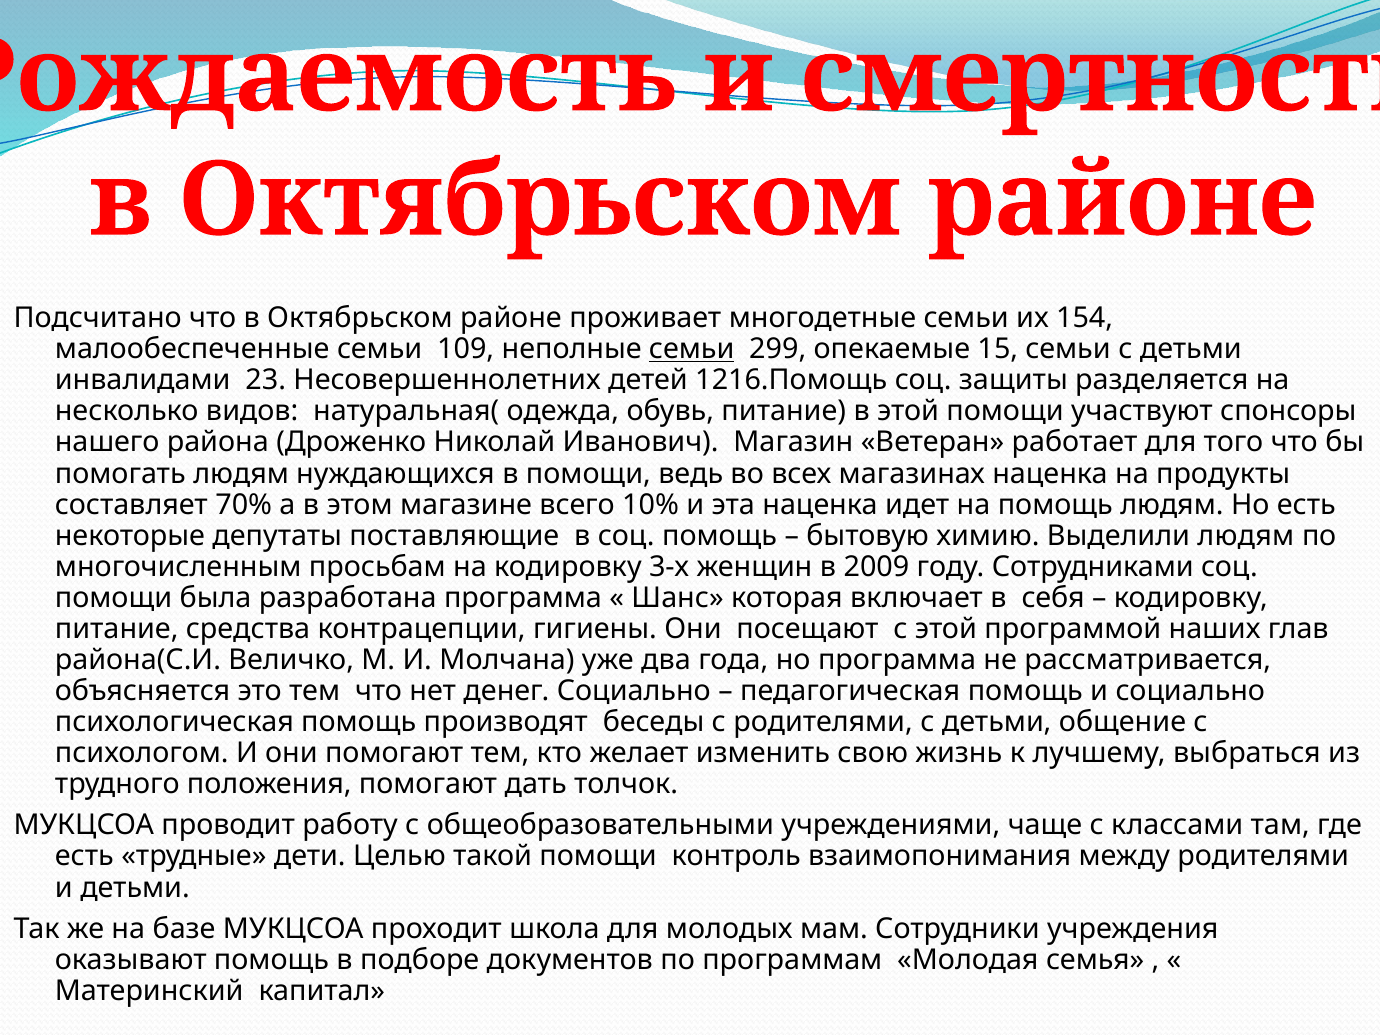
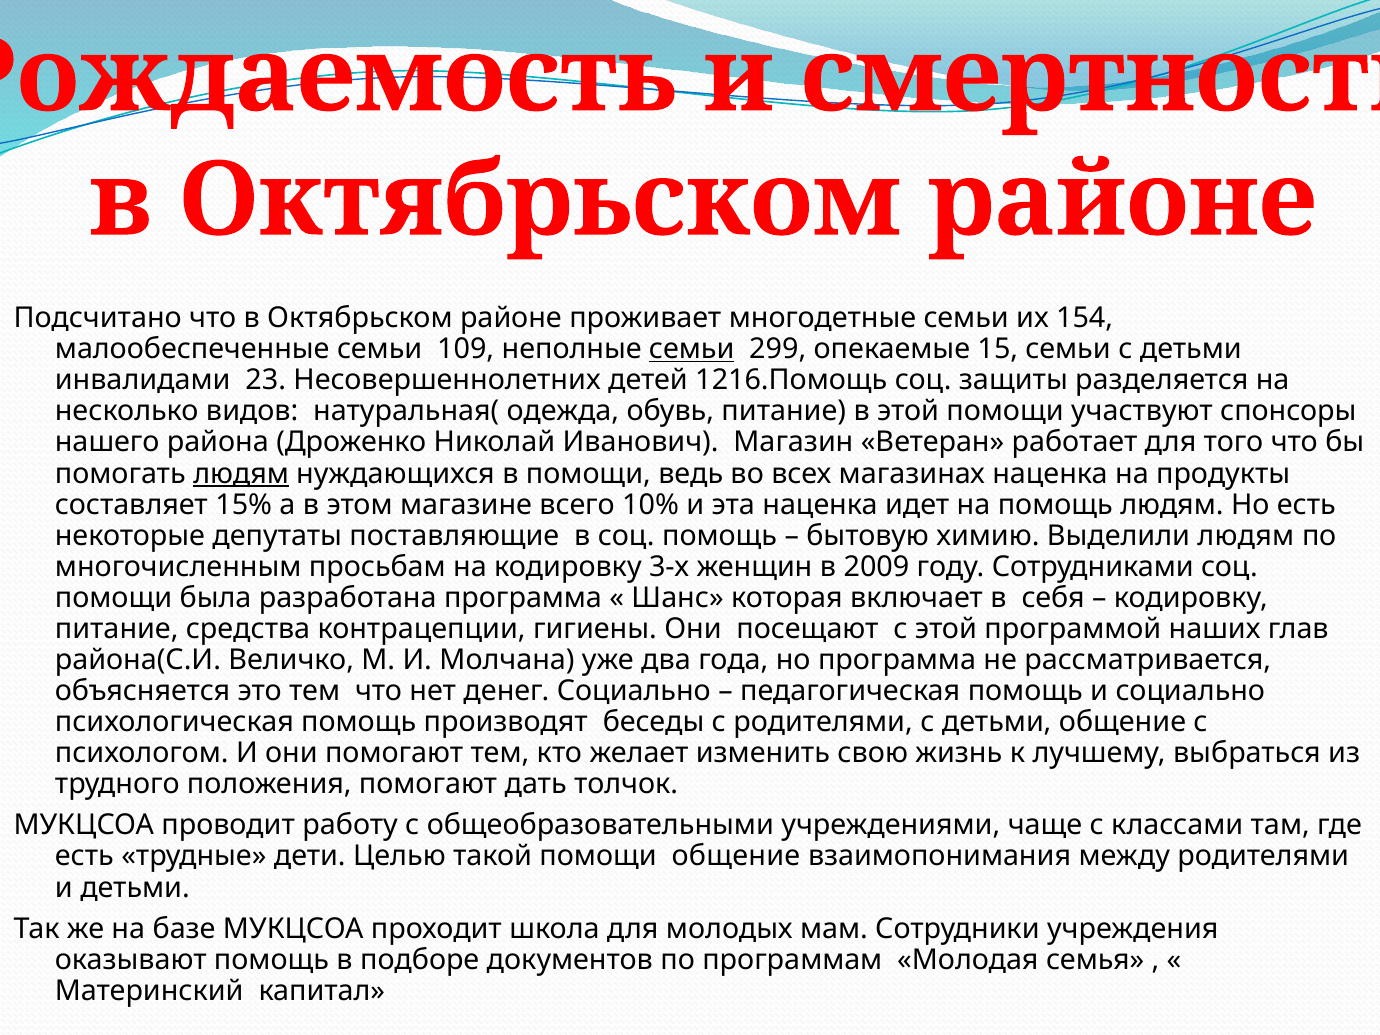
людям at (241, 474) underline: none -> present
70%: 70% -> 15%
помощи контроль: контроль -> общение
